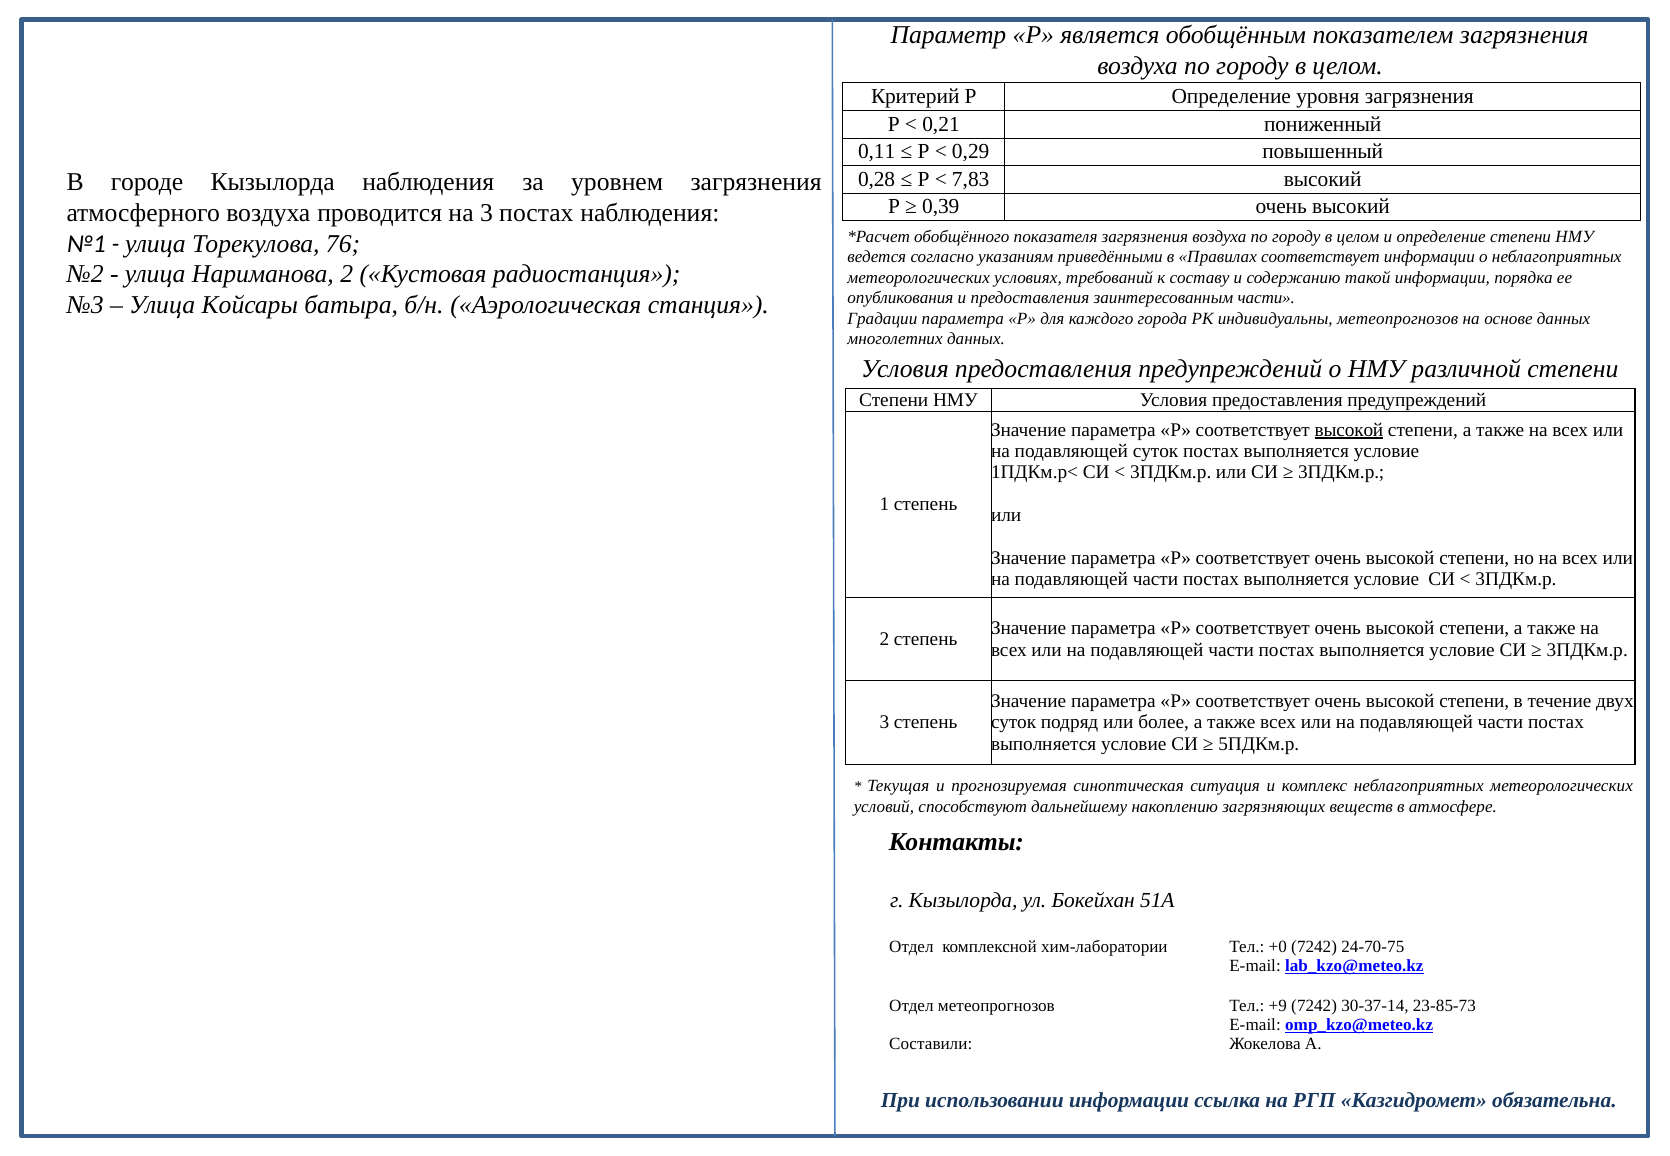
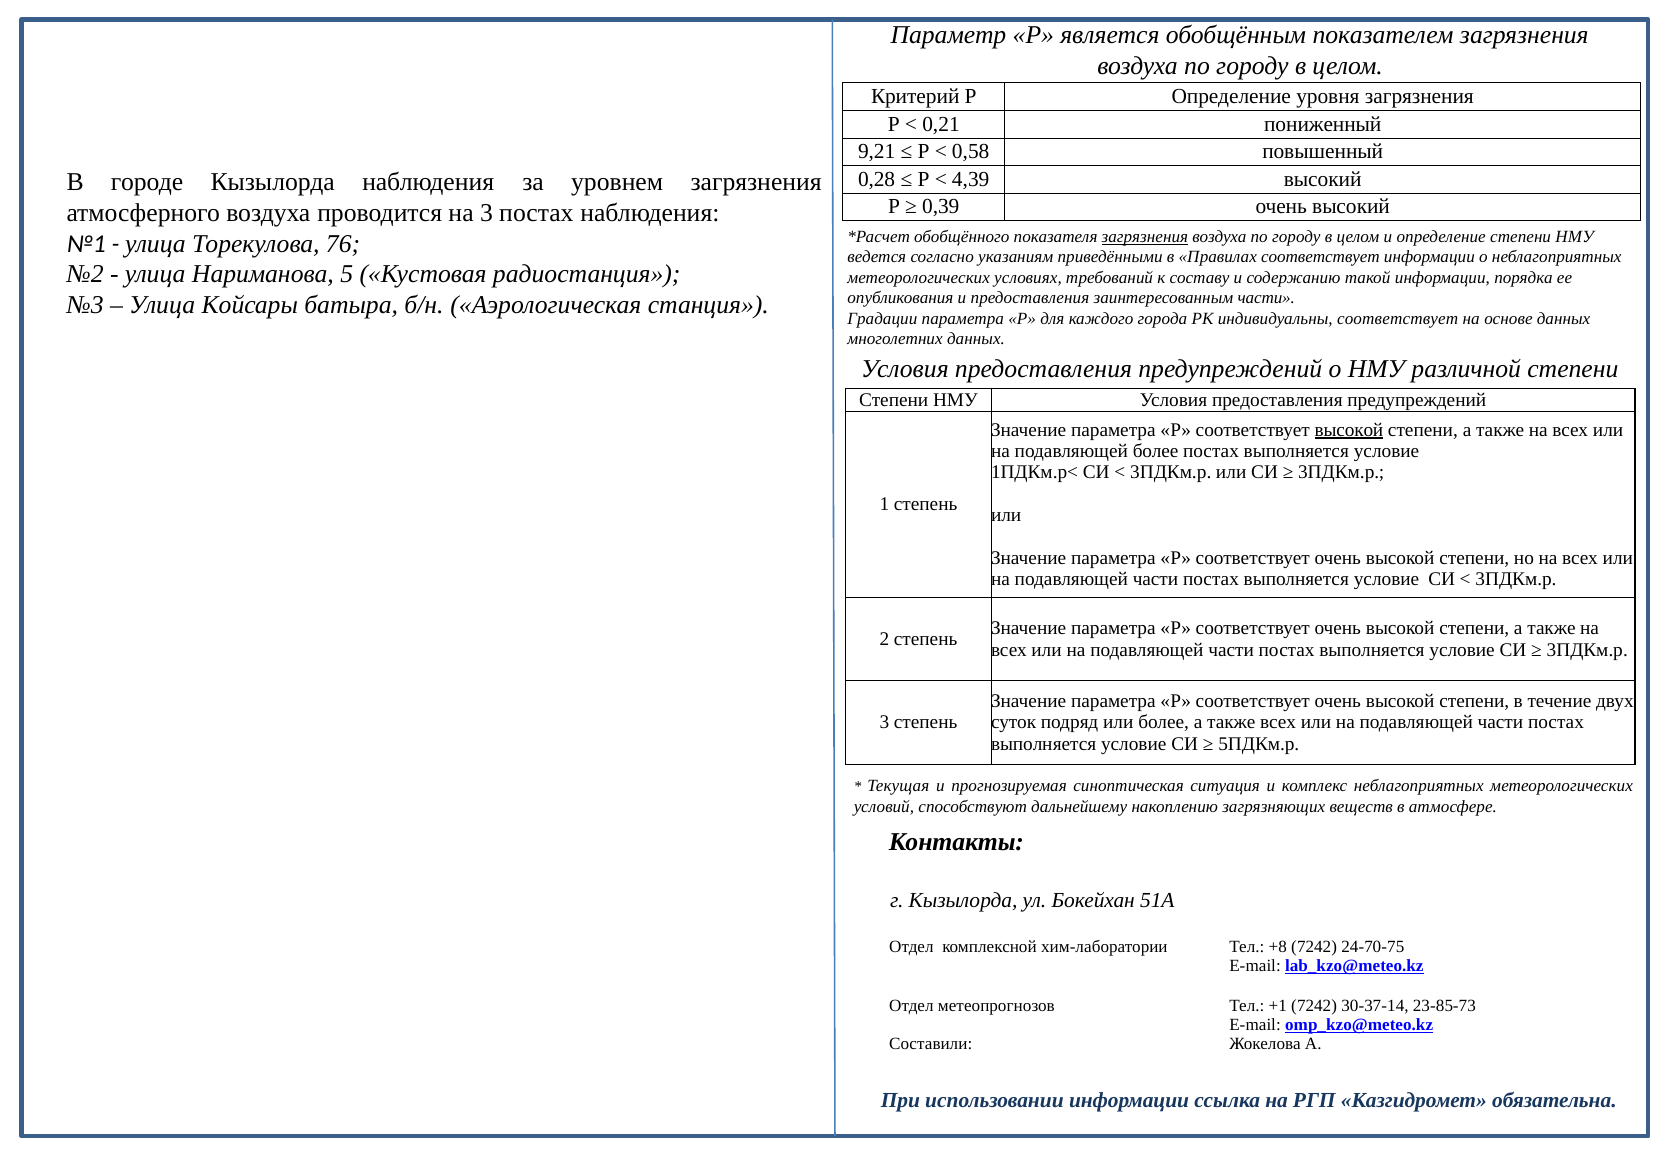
0,11: 0,11 -> 9,21
0,29: 0,29 -> 0,58
7,83: 7,83 -> 4,39
загрязнения at (1145, 237) underline: none -> present
Нариманова 2: 2 -> 5
индивидуальны метеопрогнозов: метеопрогнозов -> соответствует
подавляющей суток: суток -> более
+0: +0 -> +8
+9: +9 -> +1
